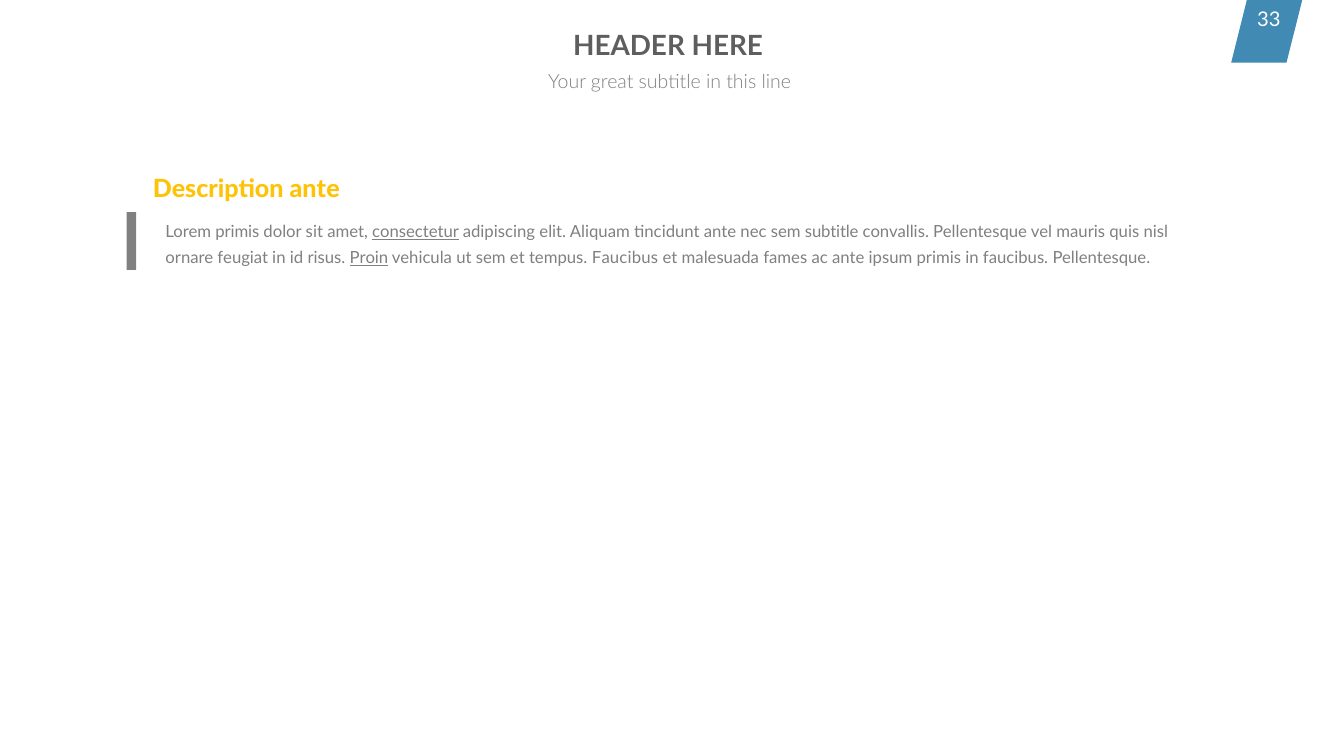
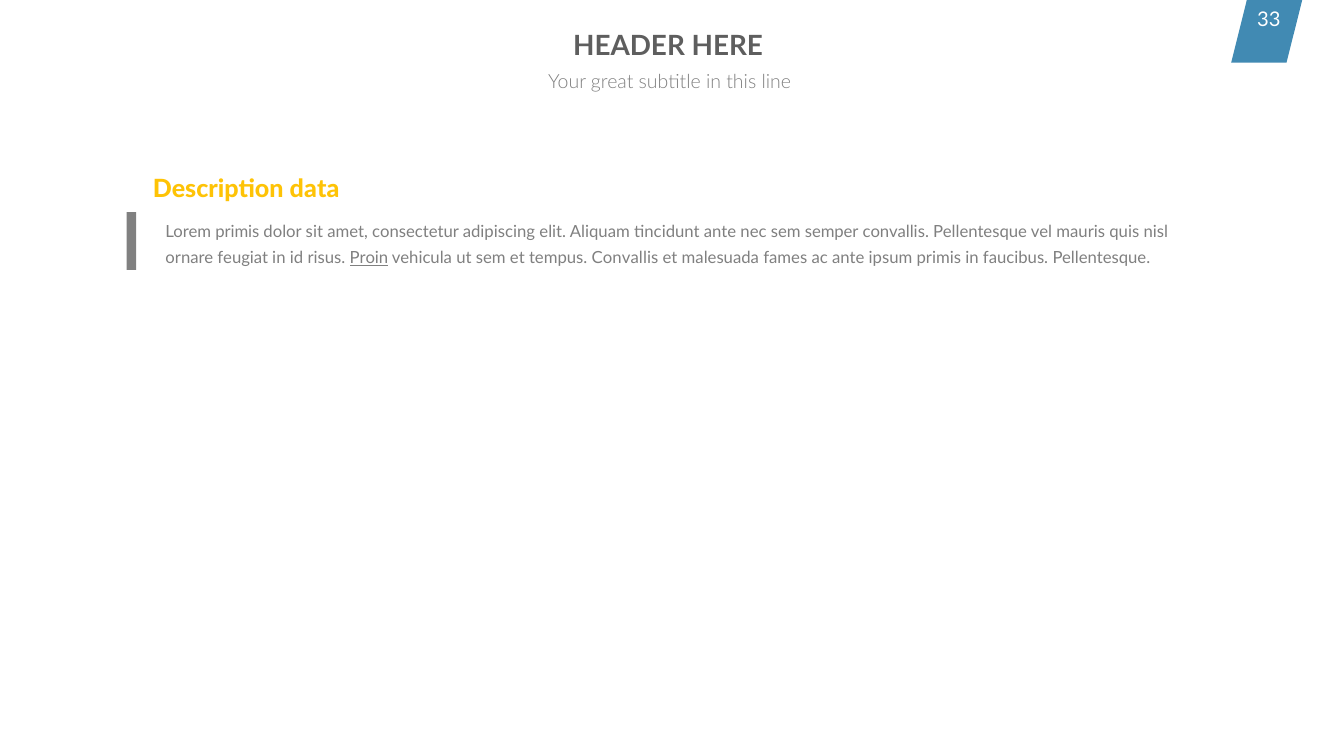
Description ante: ante -> data
consectetur underline: present -> none
sem subtitle: subtitle -> semper
tempus Faucibus: Faucibus -> Convallis
